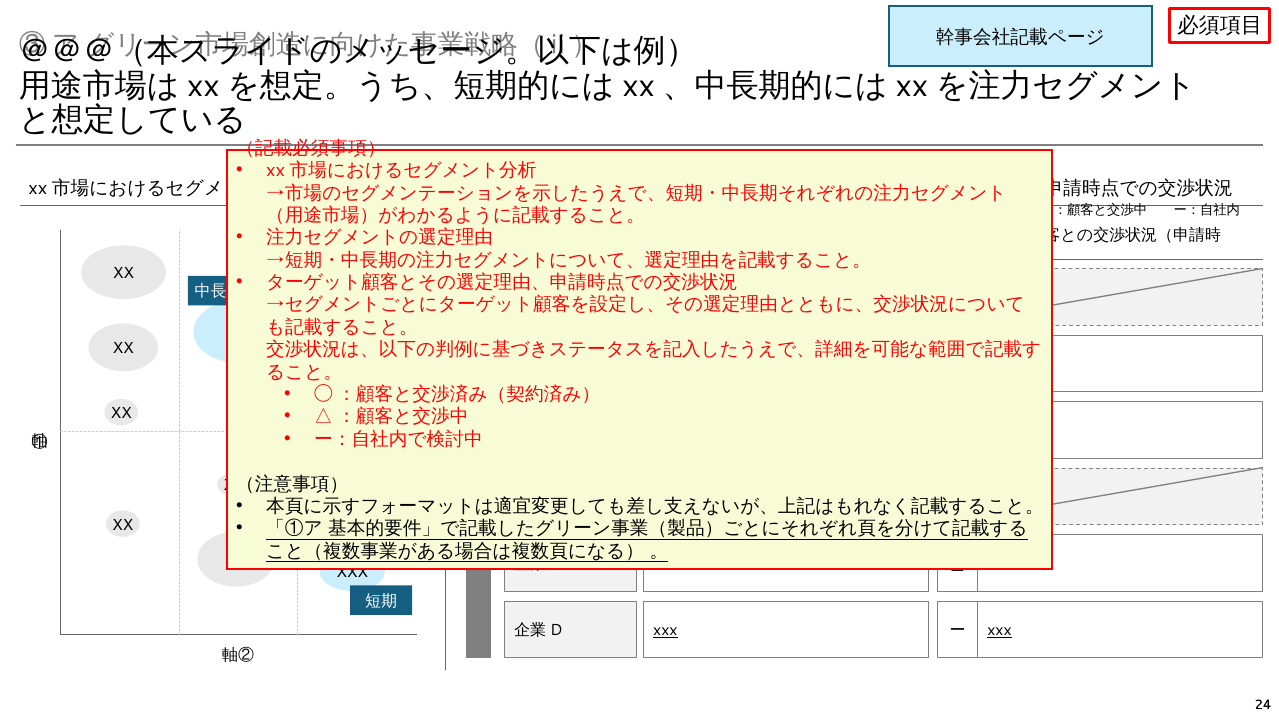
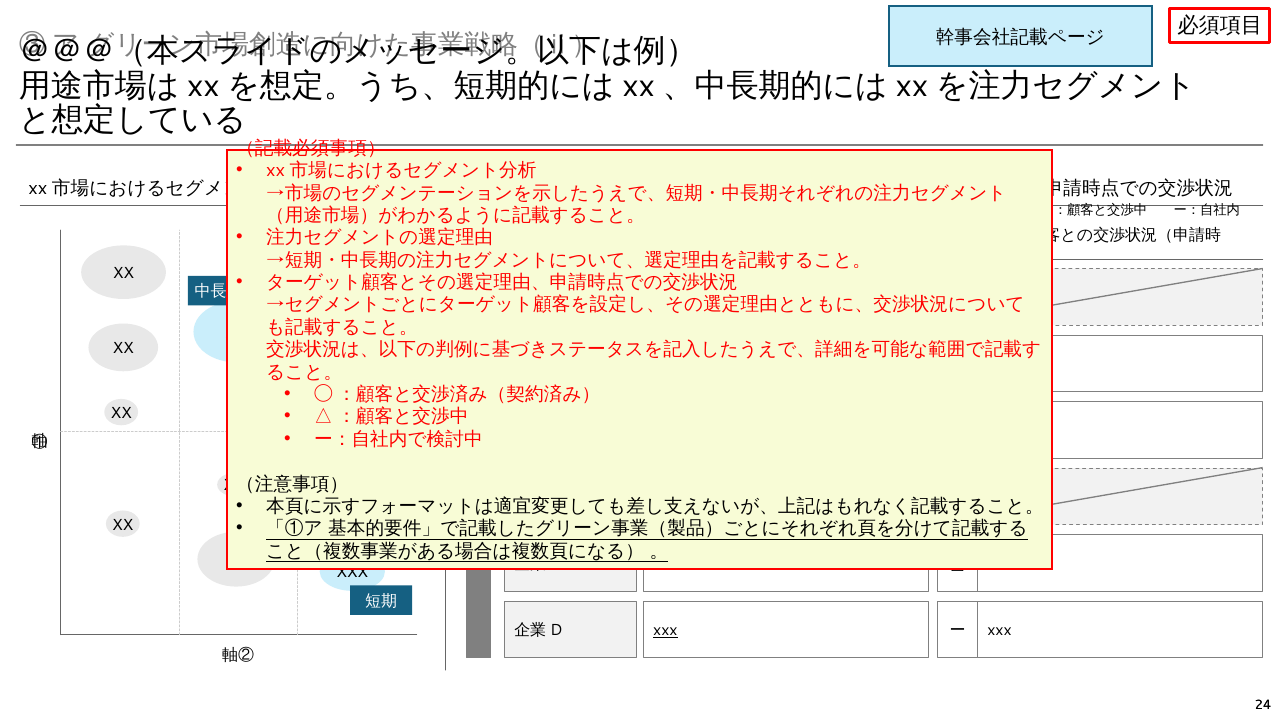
xxx at (999, 631) underline: present -> none
